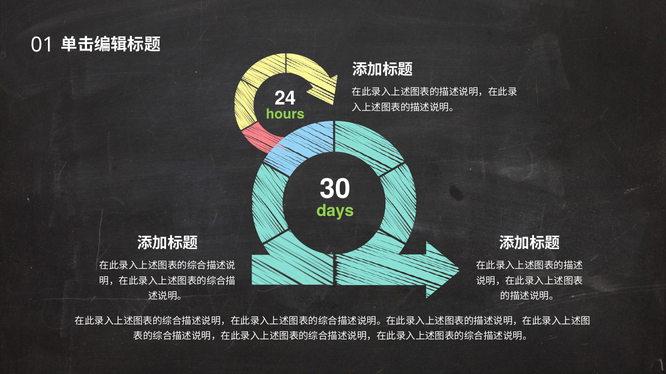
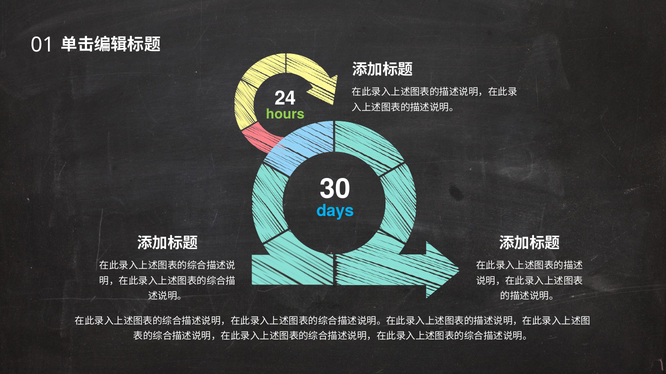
days colour: light green -> light blue
